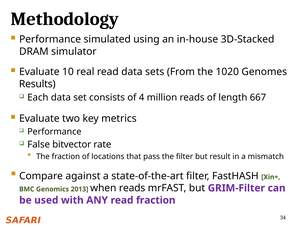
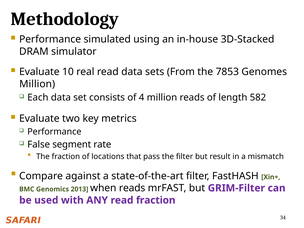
1020: 1020 -> 7853
Results at (37, 84): Results -> Million
667: 667 -> 582
bitvector: bitvector -> segment
